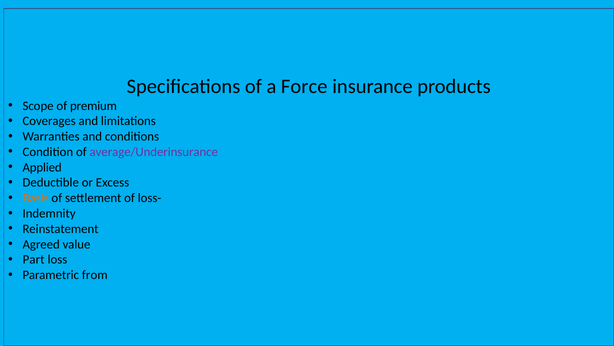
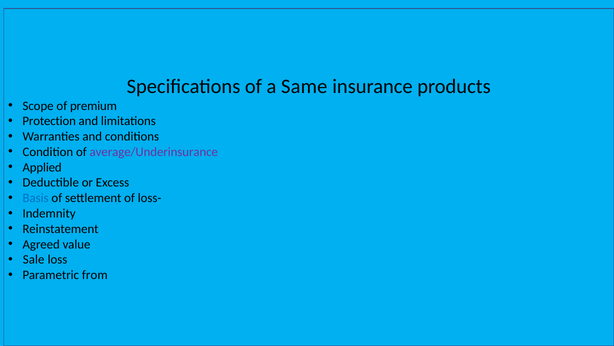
Force: Force -> Same
Coverages: Coverages -> Protection
Basis colour: orange -> blue
Part: Part -> Sale
